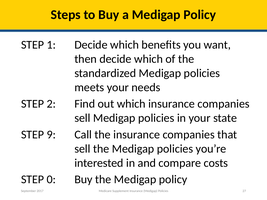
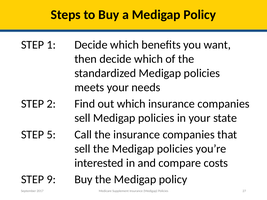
9: 9 -> 5
0: 0 -> 9
